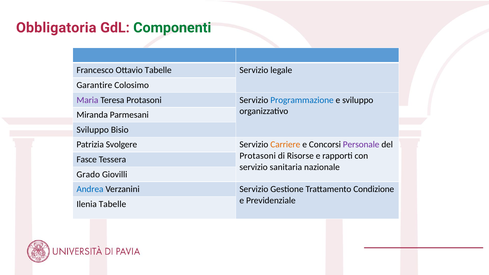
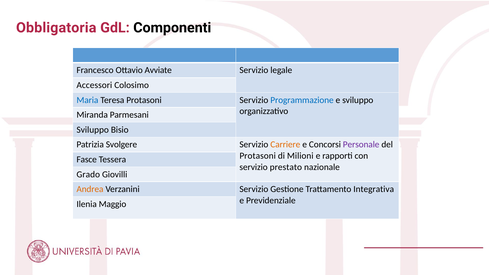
Componenti colour: green -> black
Ottavio Tabelle: Tabelle -> Avviate
Garantire: Garantire -> Accessori
Maria colour: purple -> blue
Risorse: Risorse -> Milioni
sanitaria: sanitaria -> prestato
Andrea colour: blue -> orange
Condizione: Condizione -> Integrativa
Ilenia Tabelle: Tabelle -> Maggio
